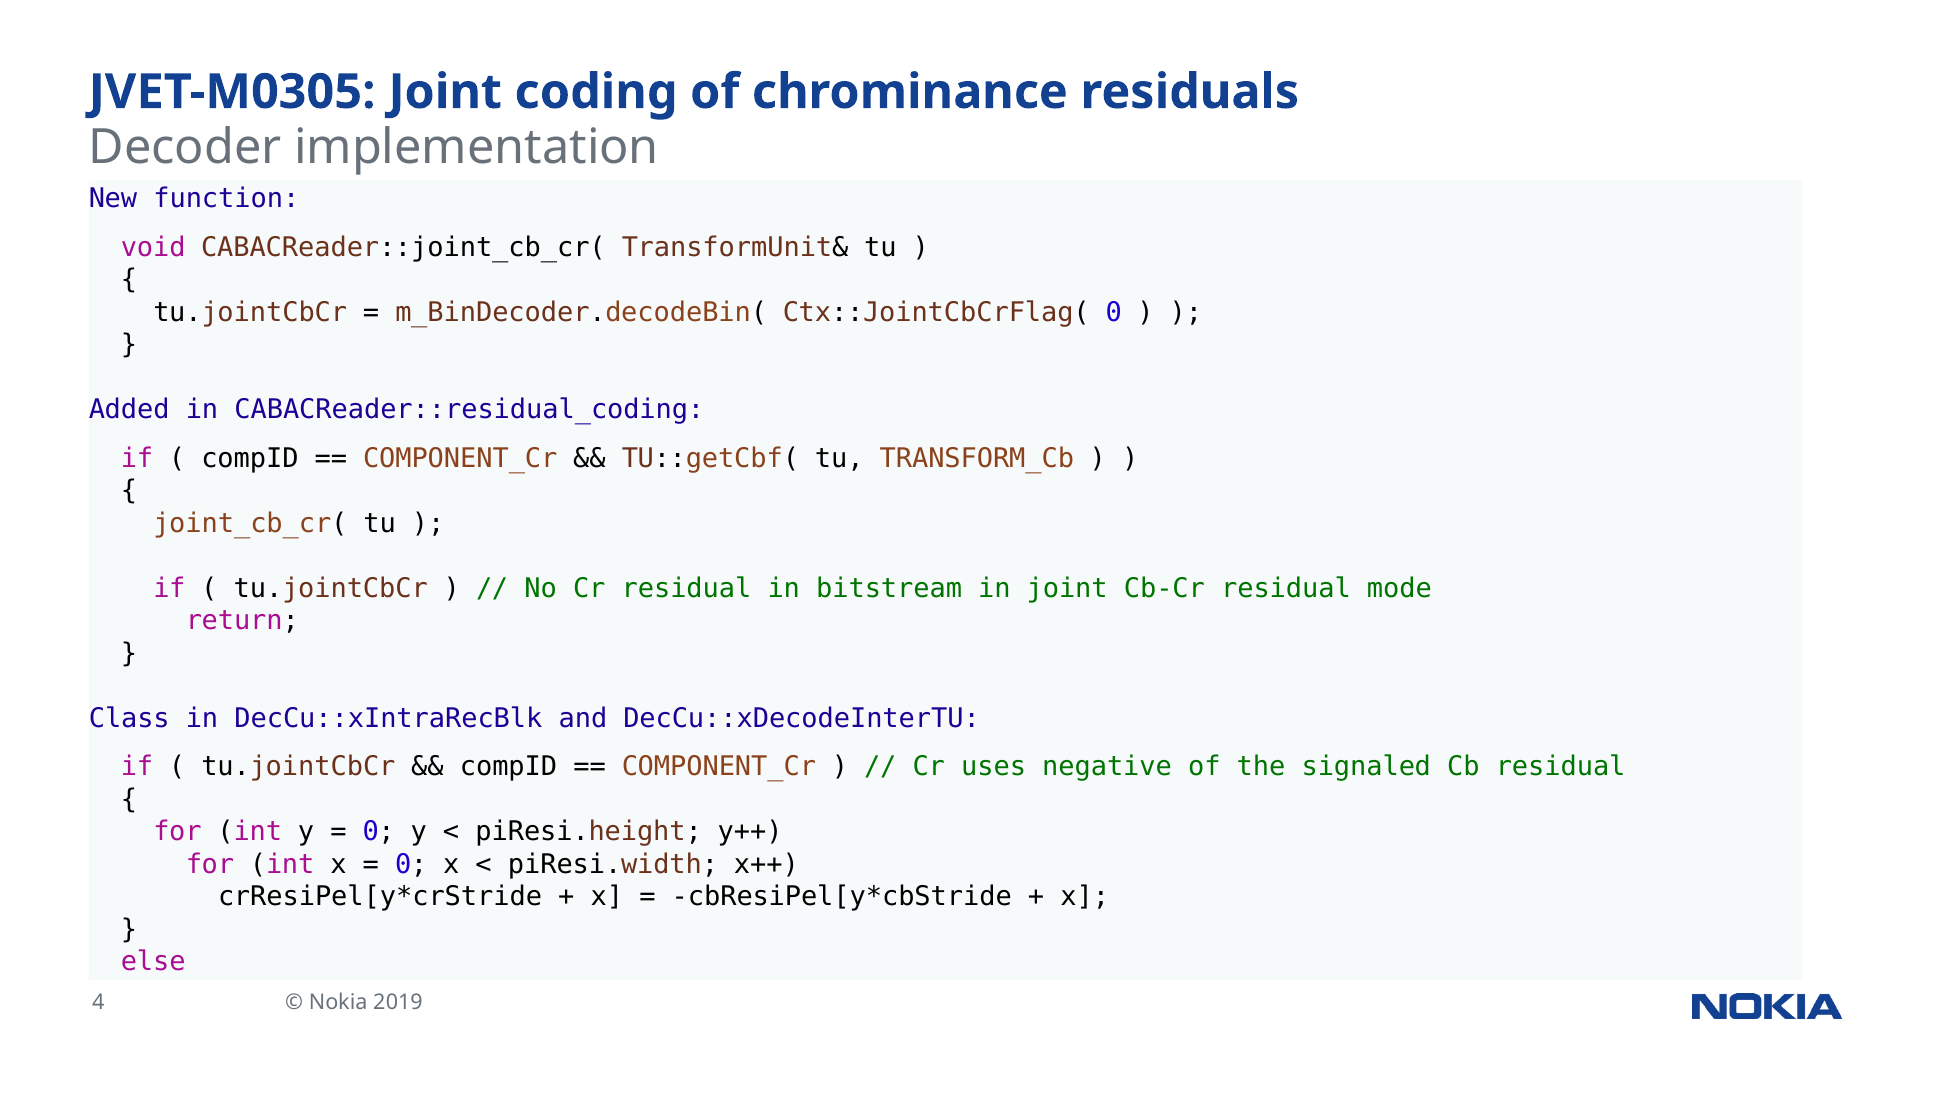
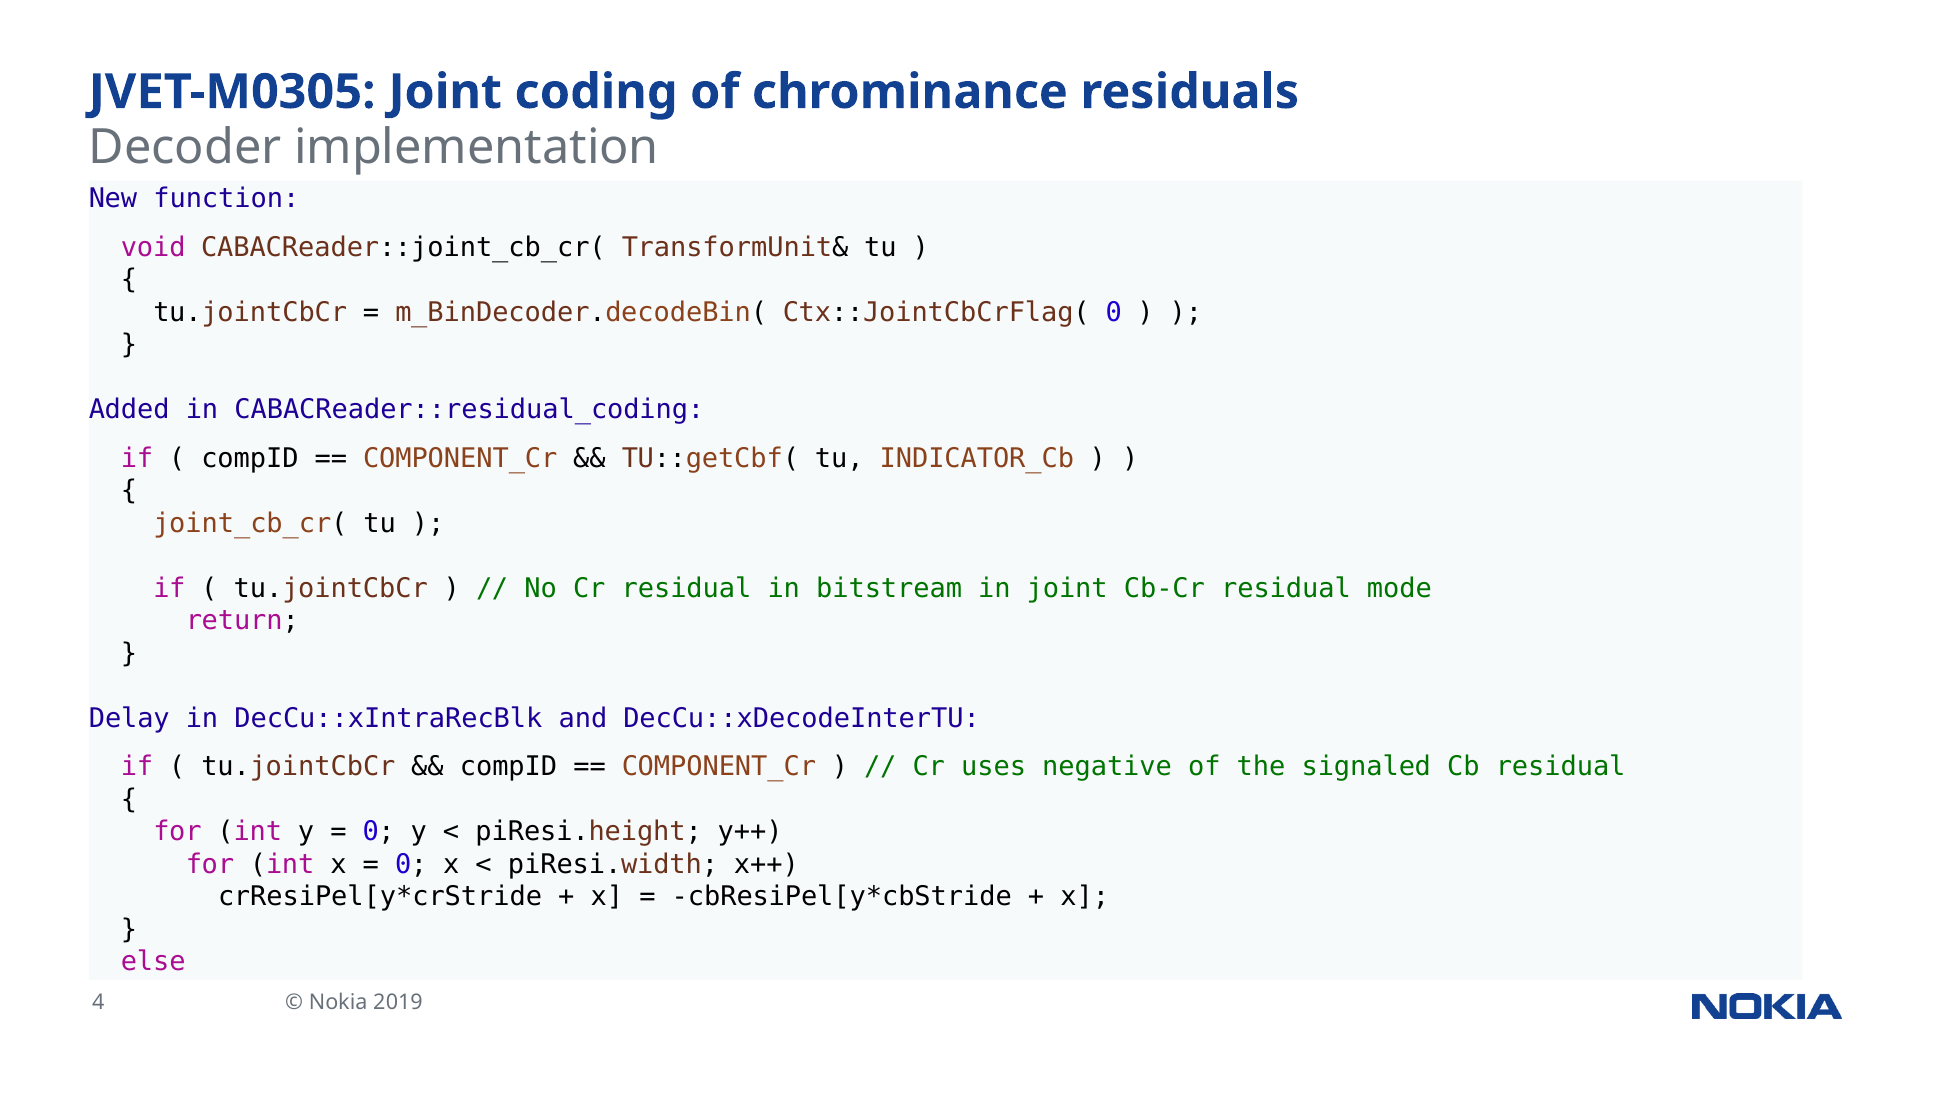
TRANSFORM_Cb: TRANSFORM_Cb -> INDICATOR_Cb
Class: Class -> Delay
